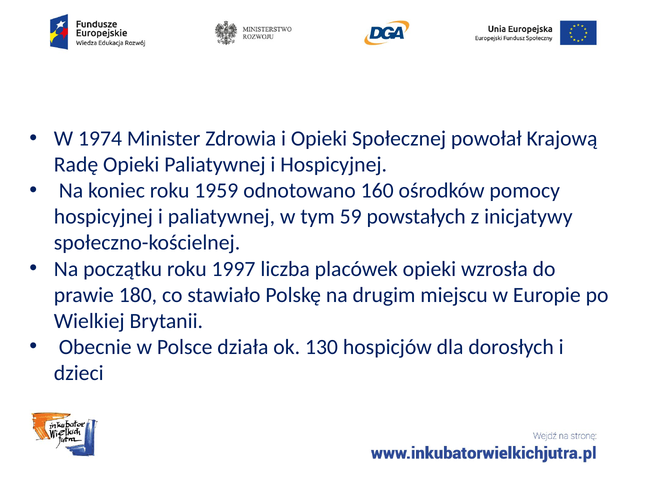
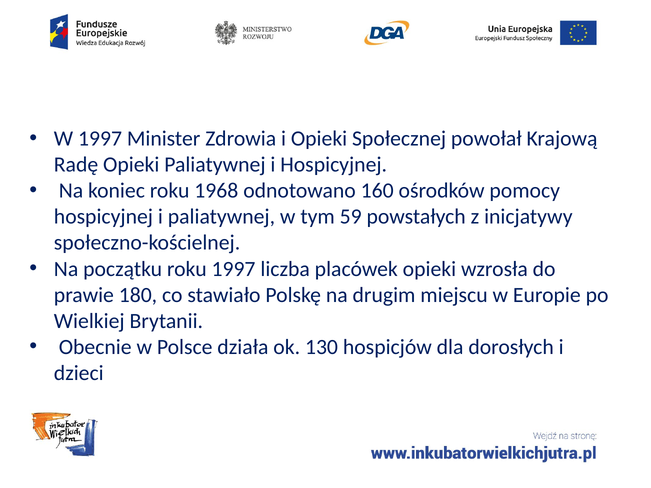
W 1974: 1974 -> 1997
1959: 1959 -> 1968
